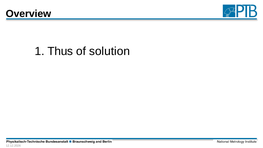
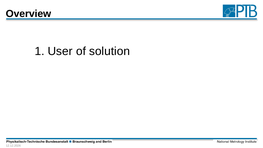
Thus: Thus -> User
